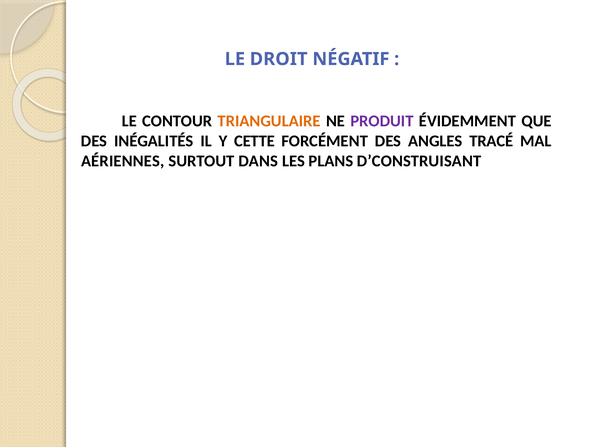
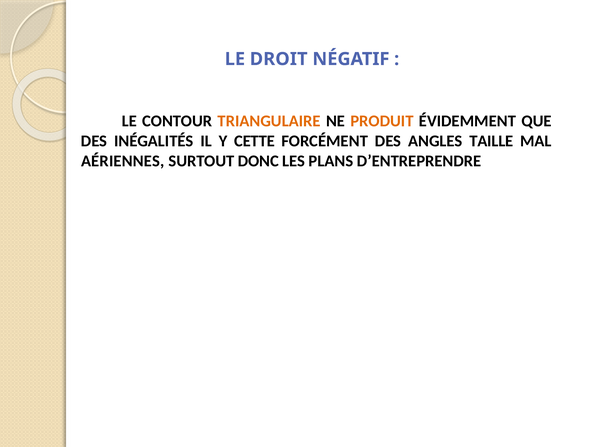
PRODUIT colour: purple -> orange
TRACÉ: TRACÉ -> TAILLE
DANS: DANS -> DONC
D’CONSTRUISANT: D’CONSTRUISANT -> D’ENTREPRENDRE
